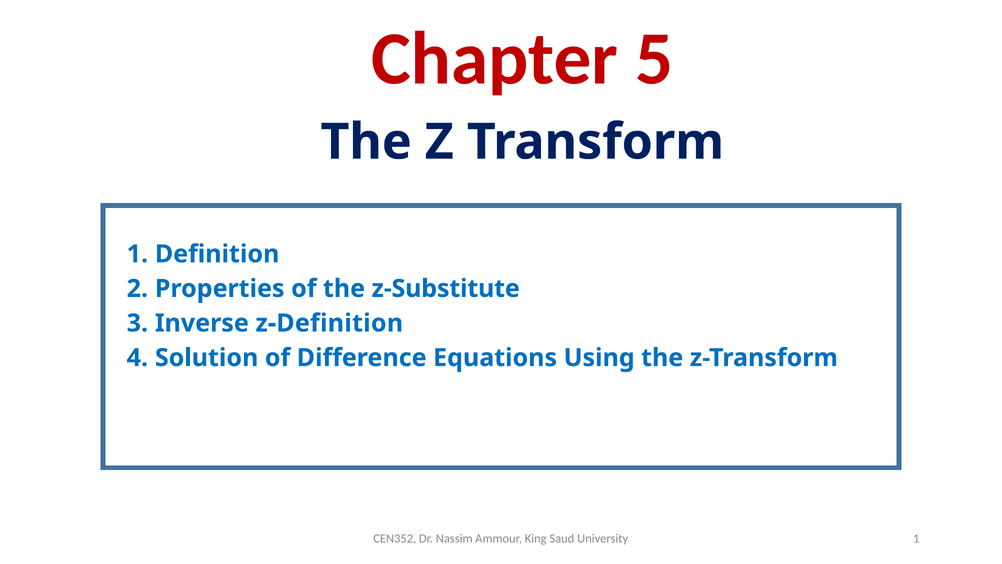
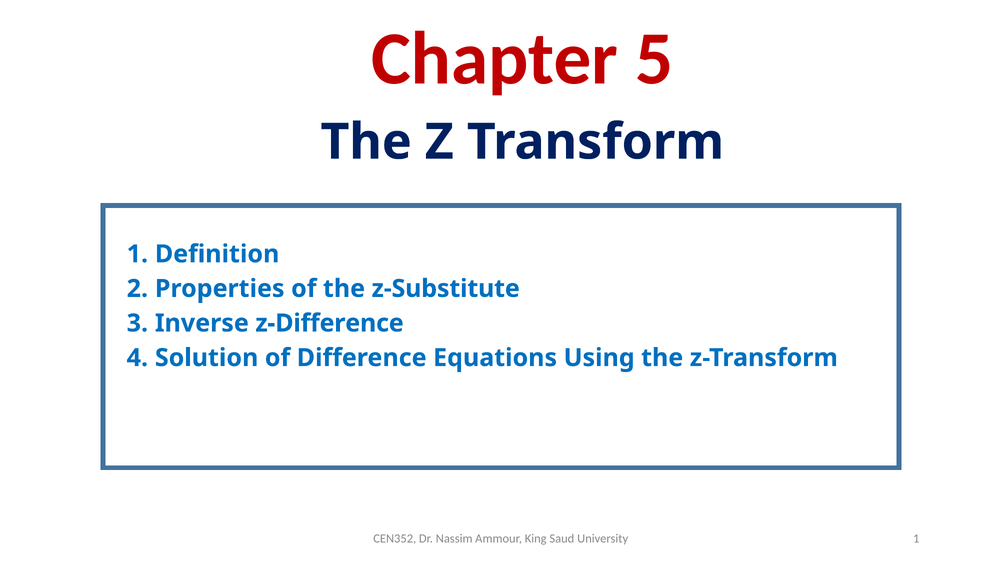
z-Definition: z-Definition -> z-Difference
